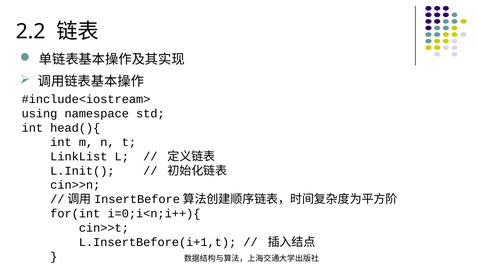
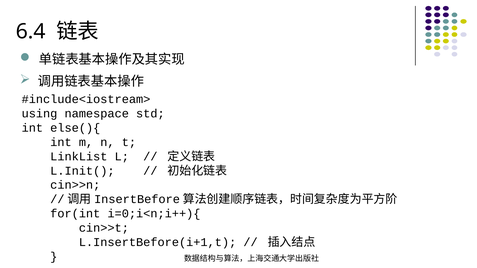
2.2: 2.2 -> 6.4
head(){: head(){ -> else(){
